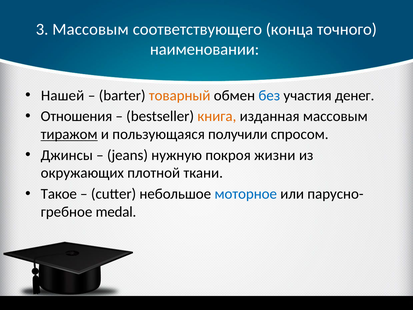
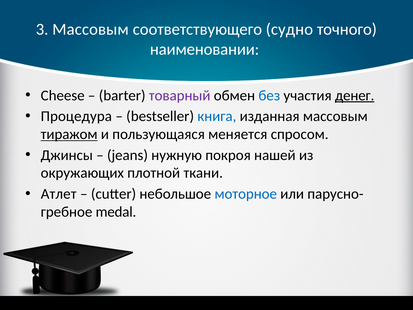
конца: конца -> судно
Нашей: Нашей -> Cheese
товарный colour: orange -> purple
денег underline: none -> present
Отношения: Отношения -> Процедура
книга colour: orange -> blue
получили: получили -> меняется
жизни: жизни -> нашей
Такое: Такое -> Атлет
